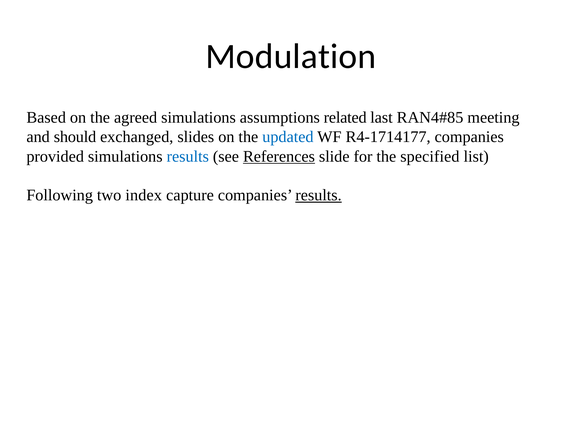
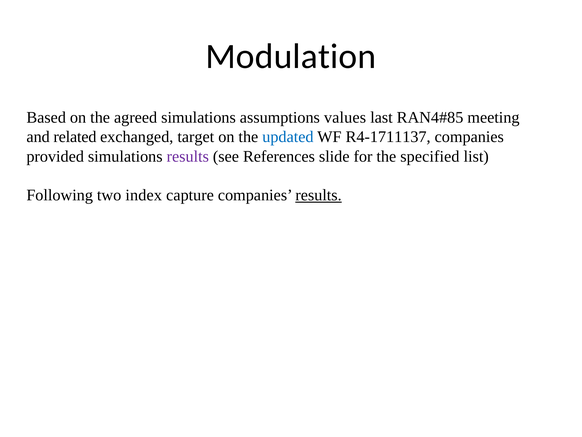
related: related -> values
should: should -> related
slides: slides -> target
R4-1714177: R4-1714177 -> R4-1711137
results at (188, 156) colour: blue -> purple
References underline: present -> none
